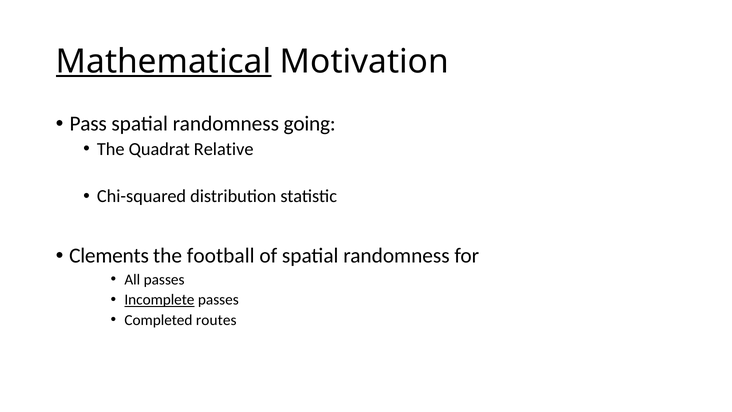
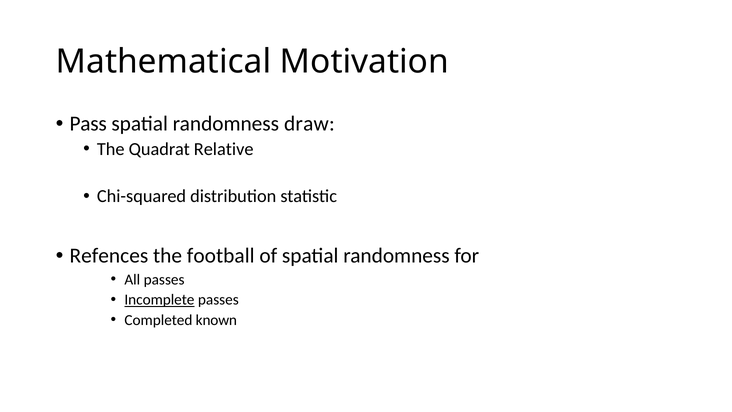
Mathematical underline: present -> none
going: going -> draw
Clements: Clements -> Refences
routes: routes -> known
